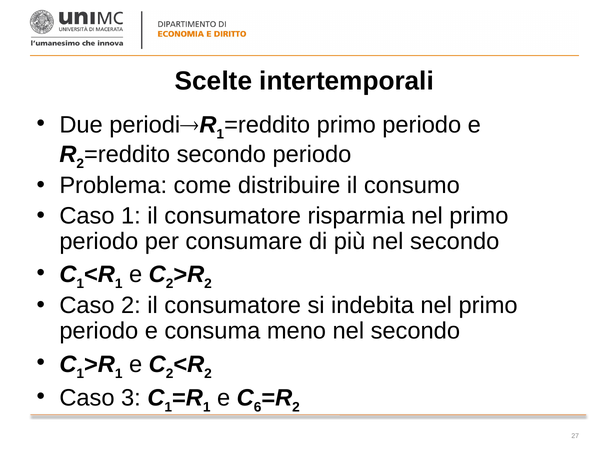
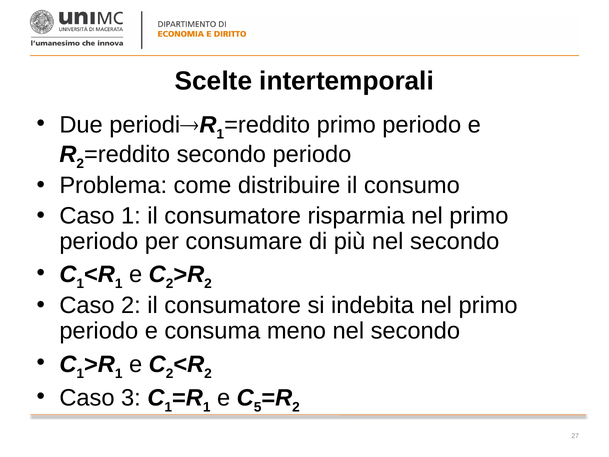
6: 6 -> 5
